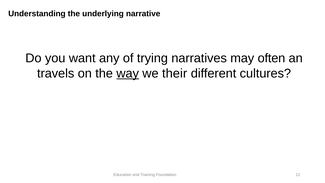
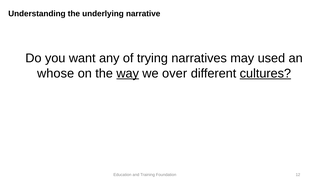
often: often -> used
travels: travels -> whose
their: their -> over
cultures underline: none -> present
